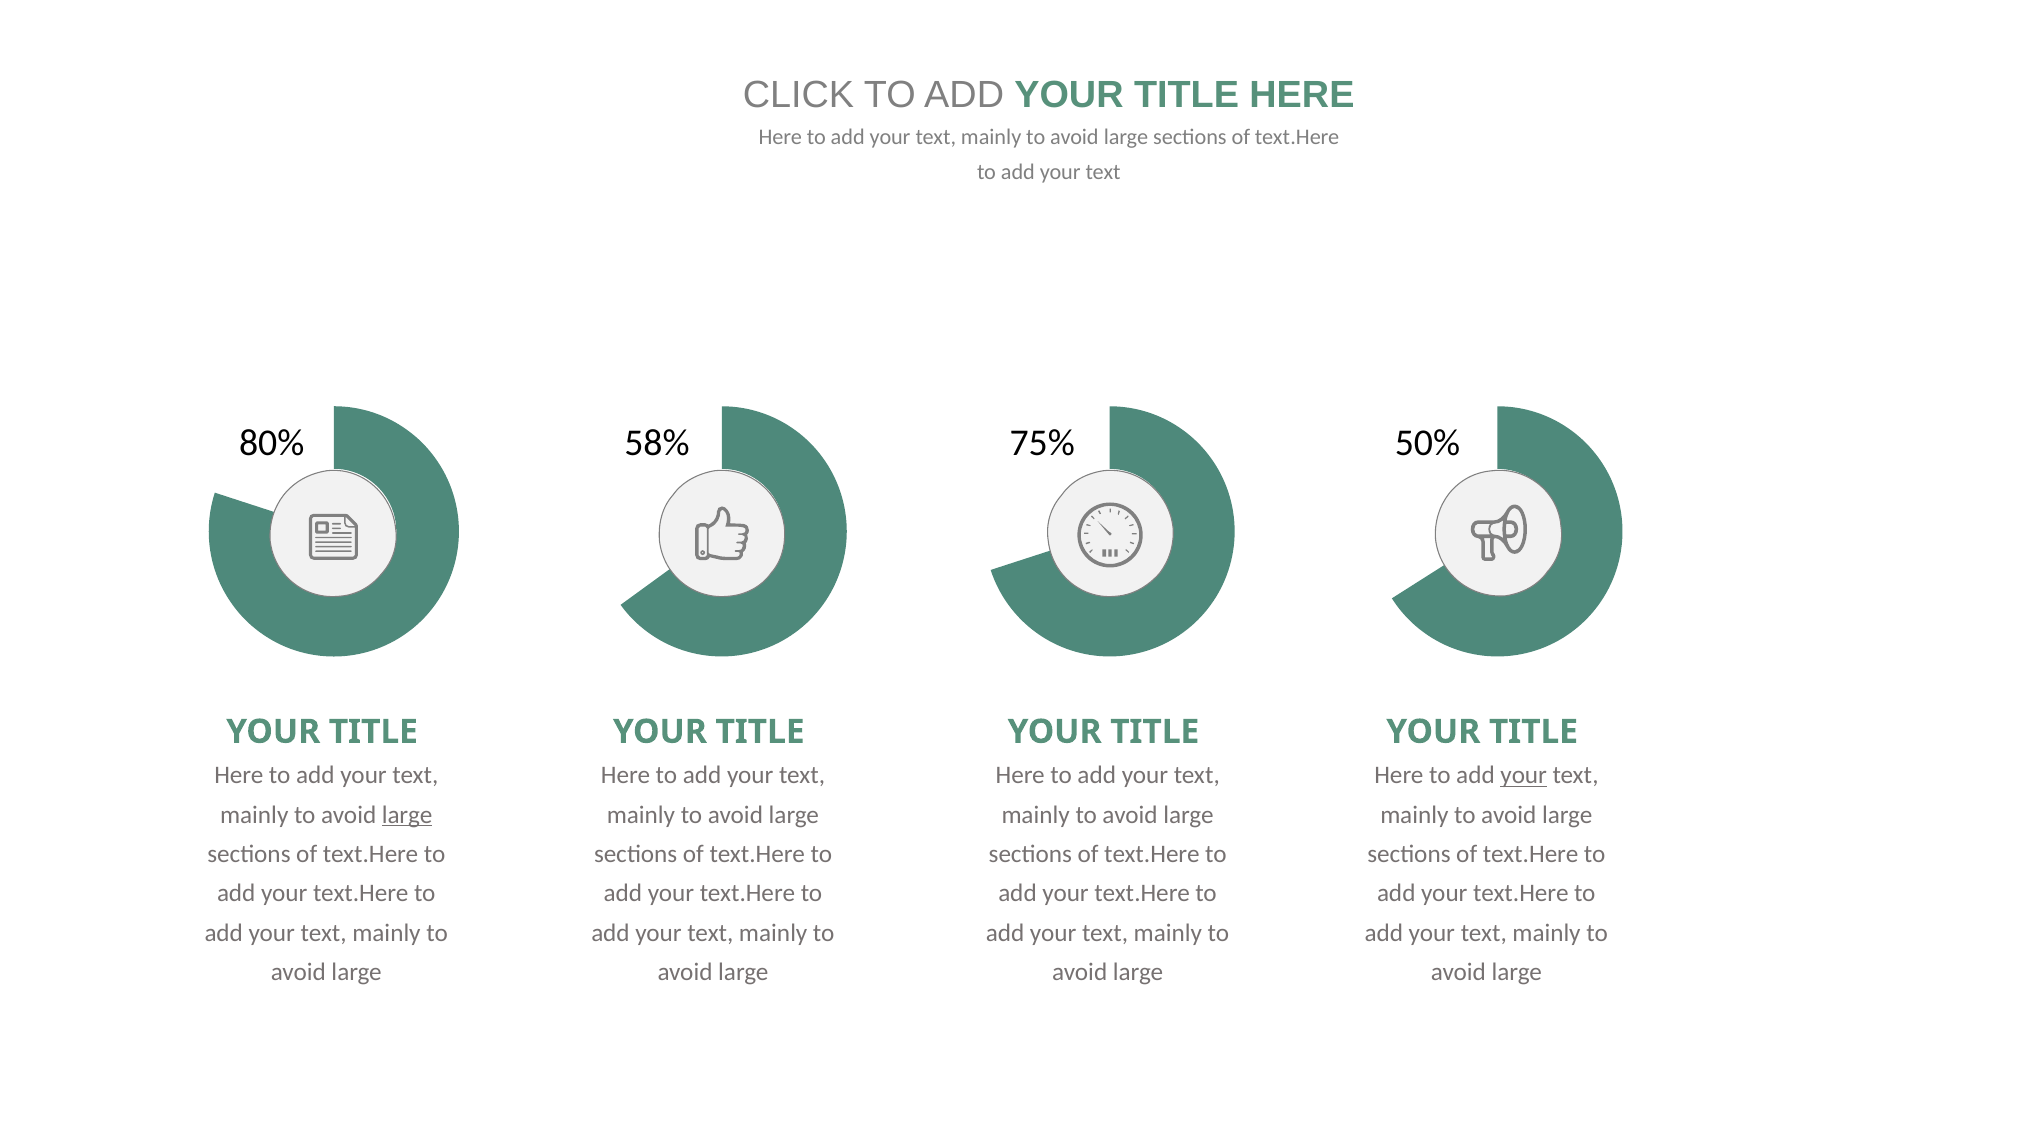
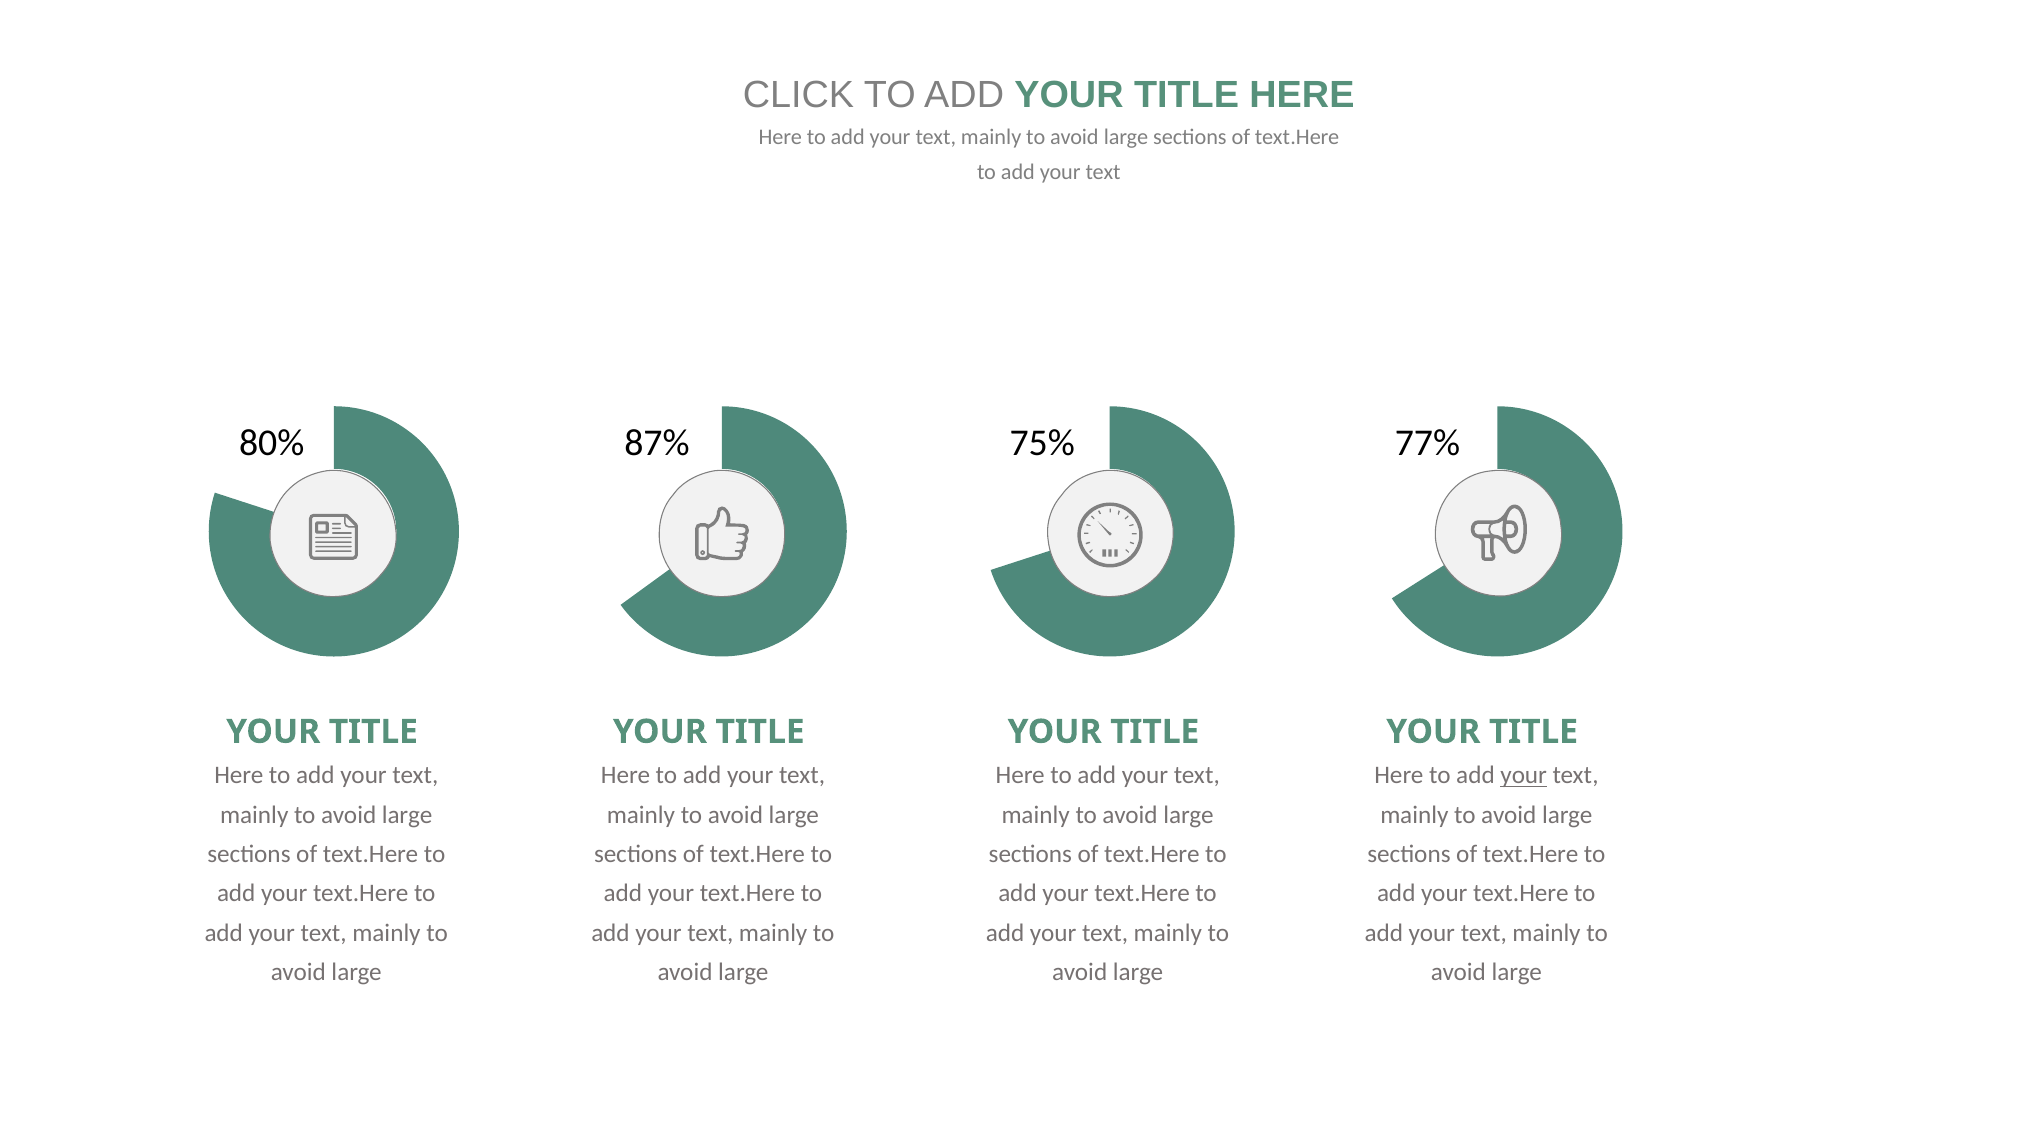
58%: 58% -> 87%
50%: 50% -> 77%
large at (407, 814) underline: present -> none
